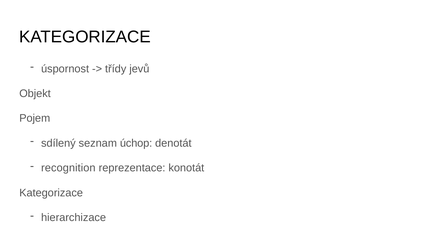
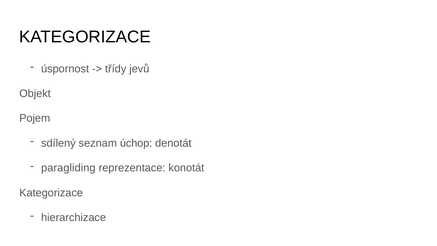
recognition: recognition -> paragliding
